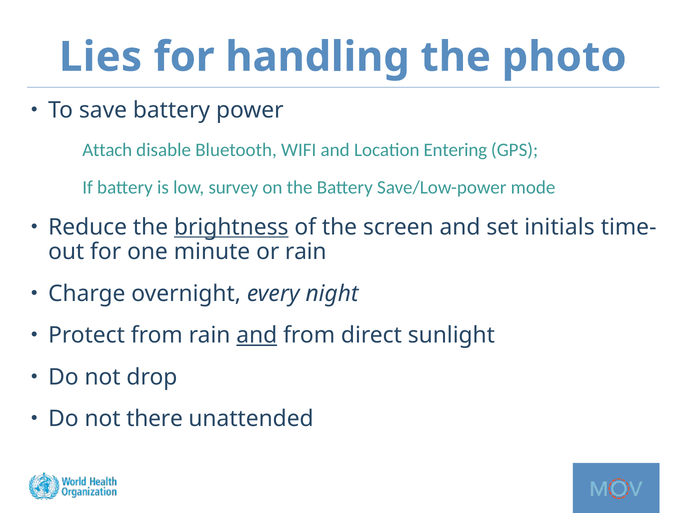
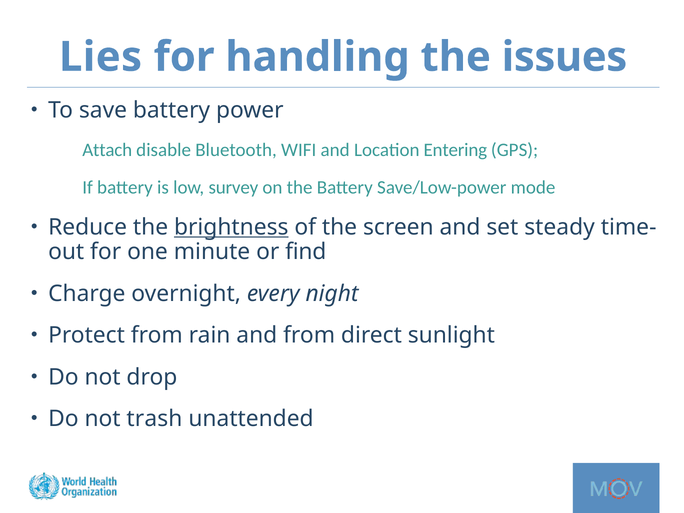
photo: photo -> issues
initials: initials -> steady
or rain: rain -> find
and at (257, 335) underline: present -> none
there: there -> trash
